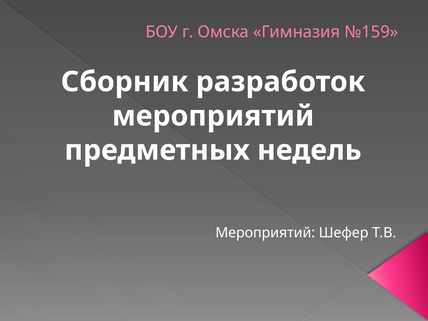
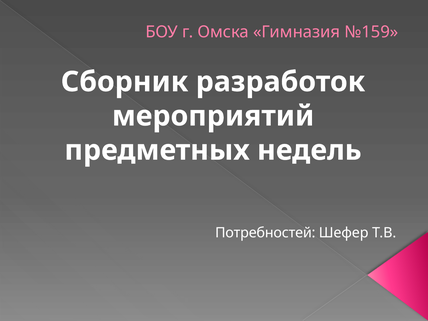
Мероприятий at (265, 233): Мероприятий -> Потребностей
